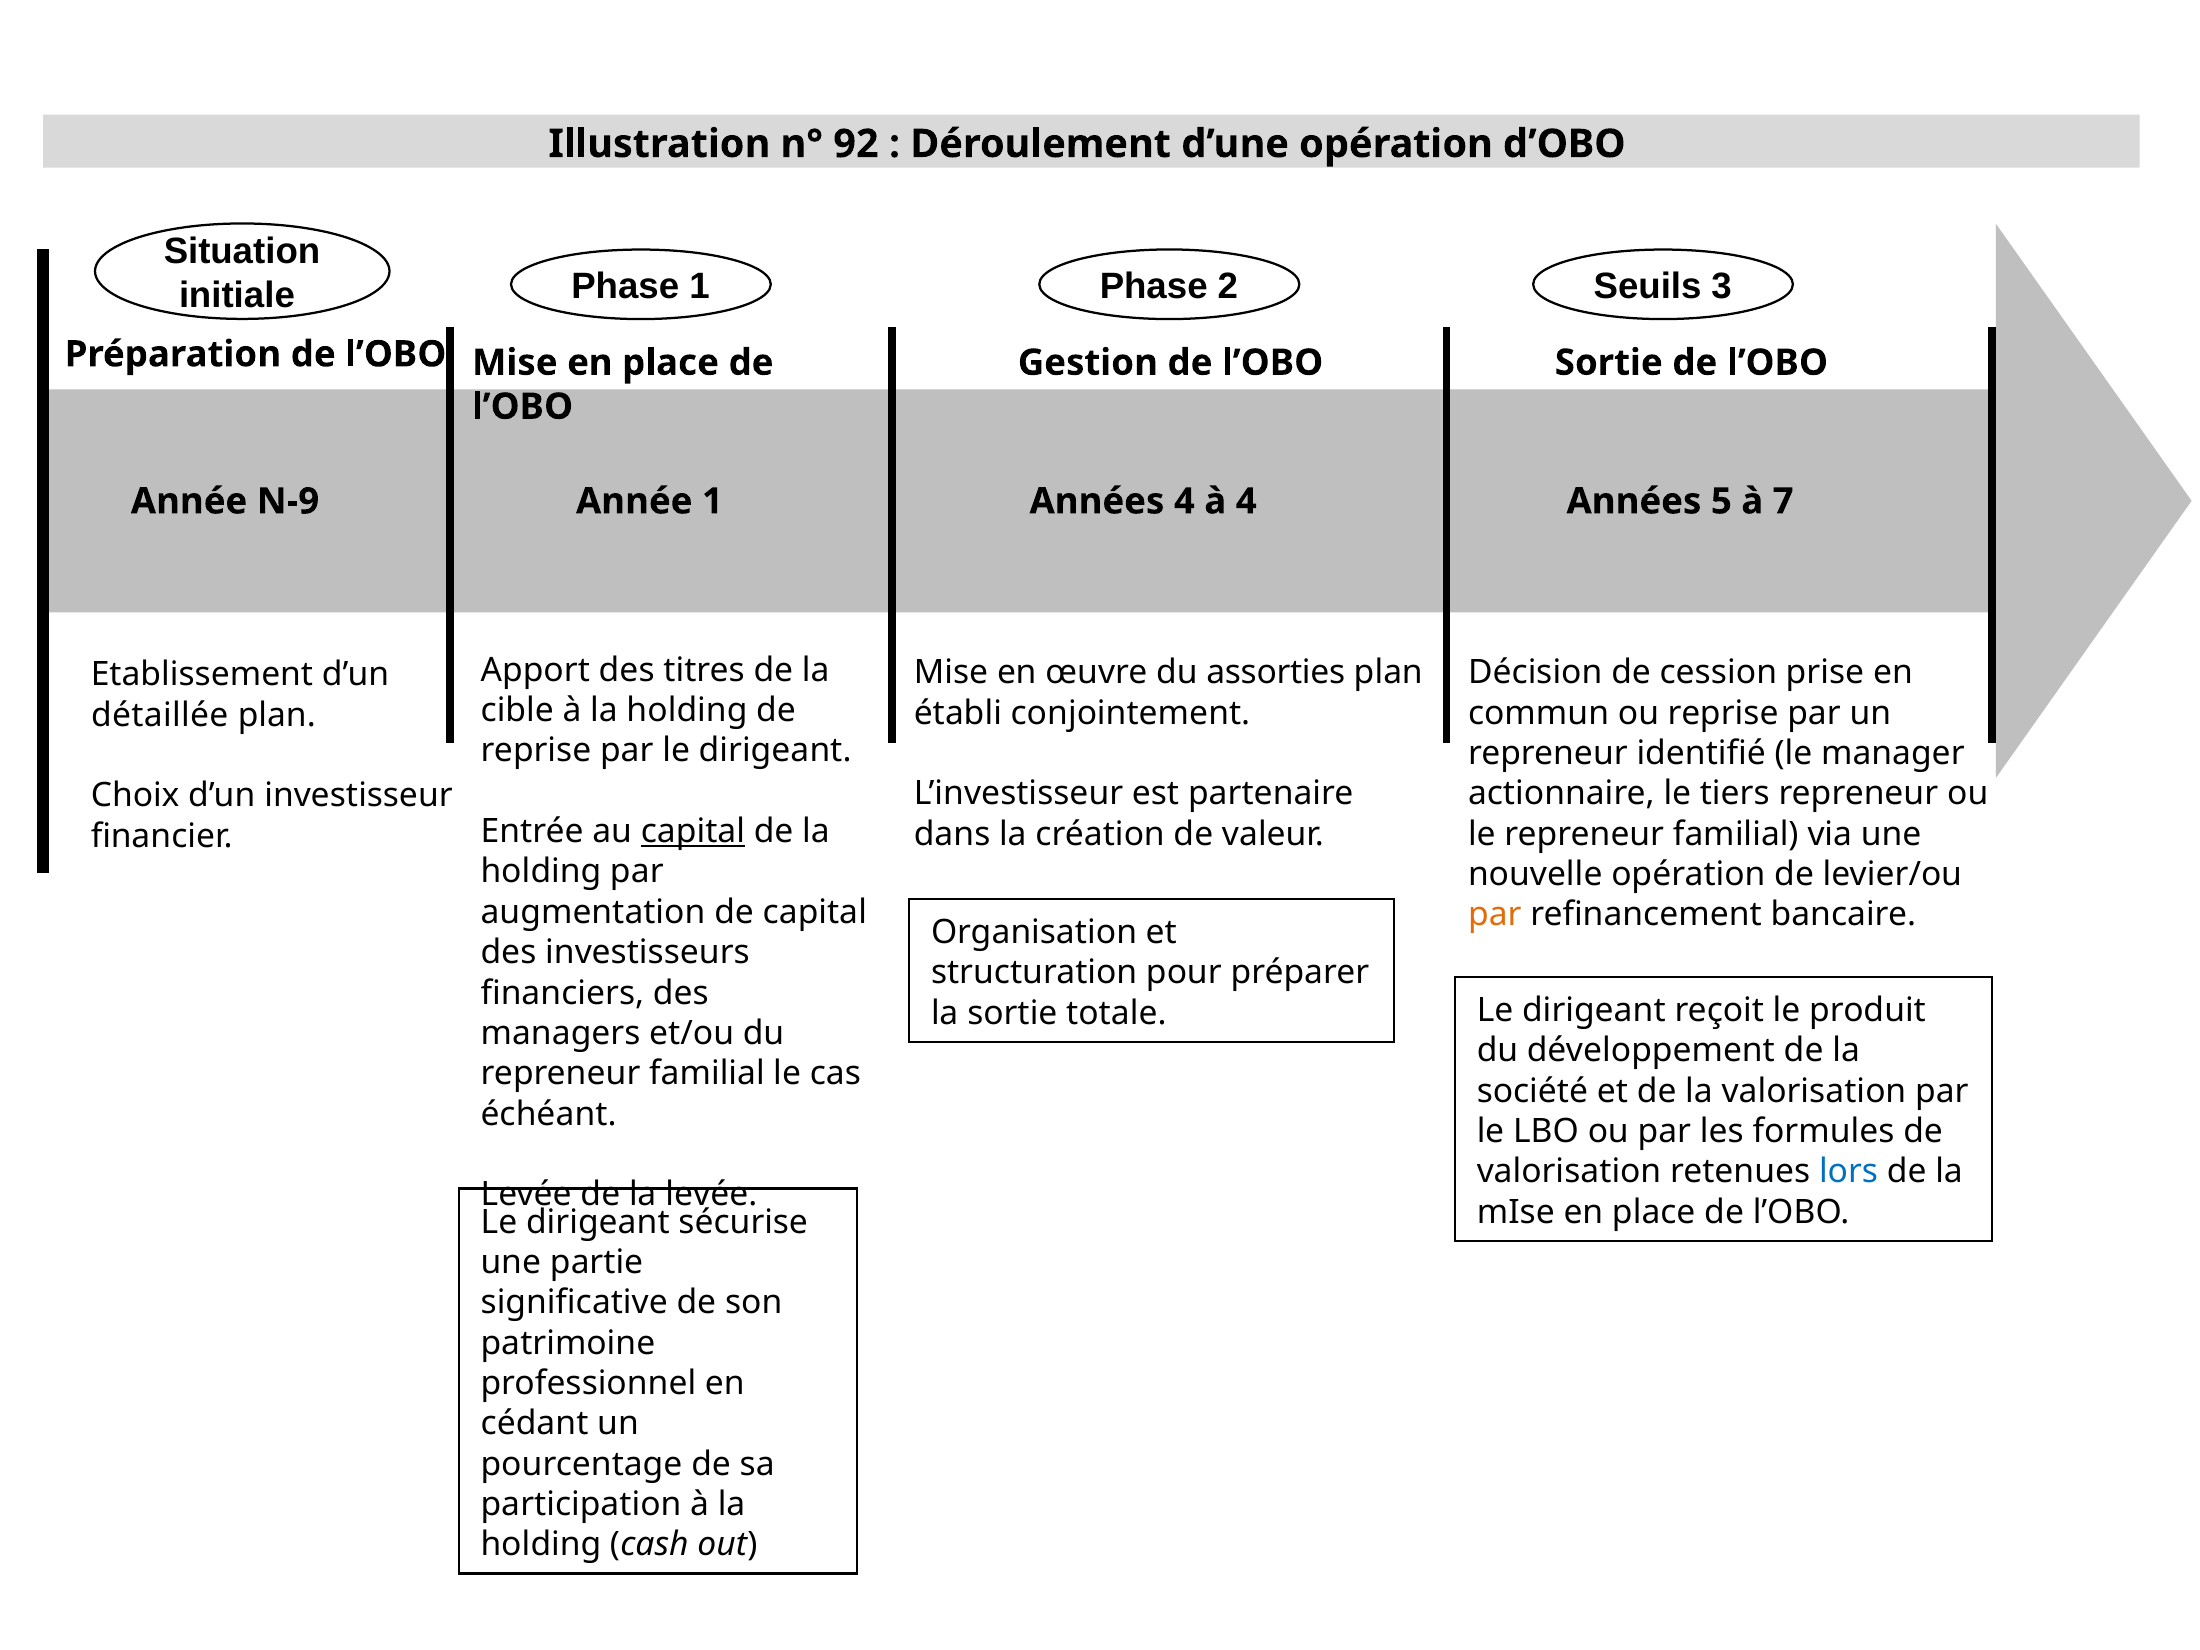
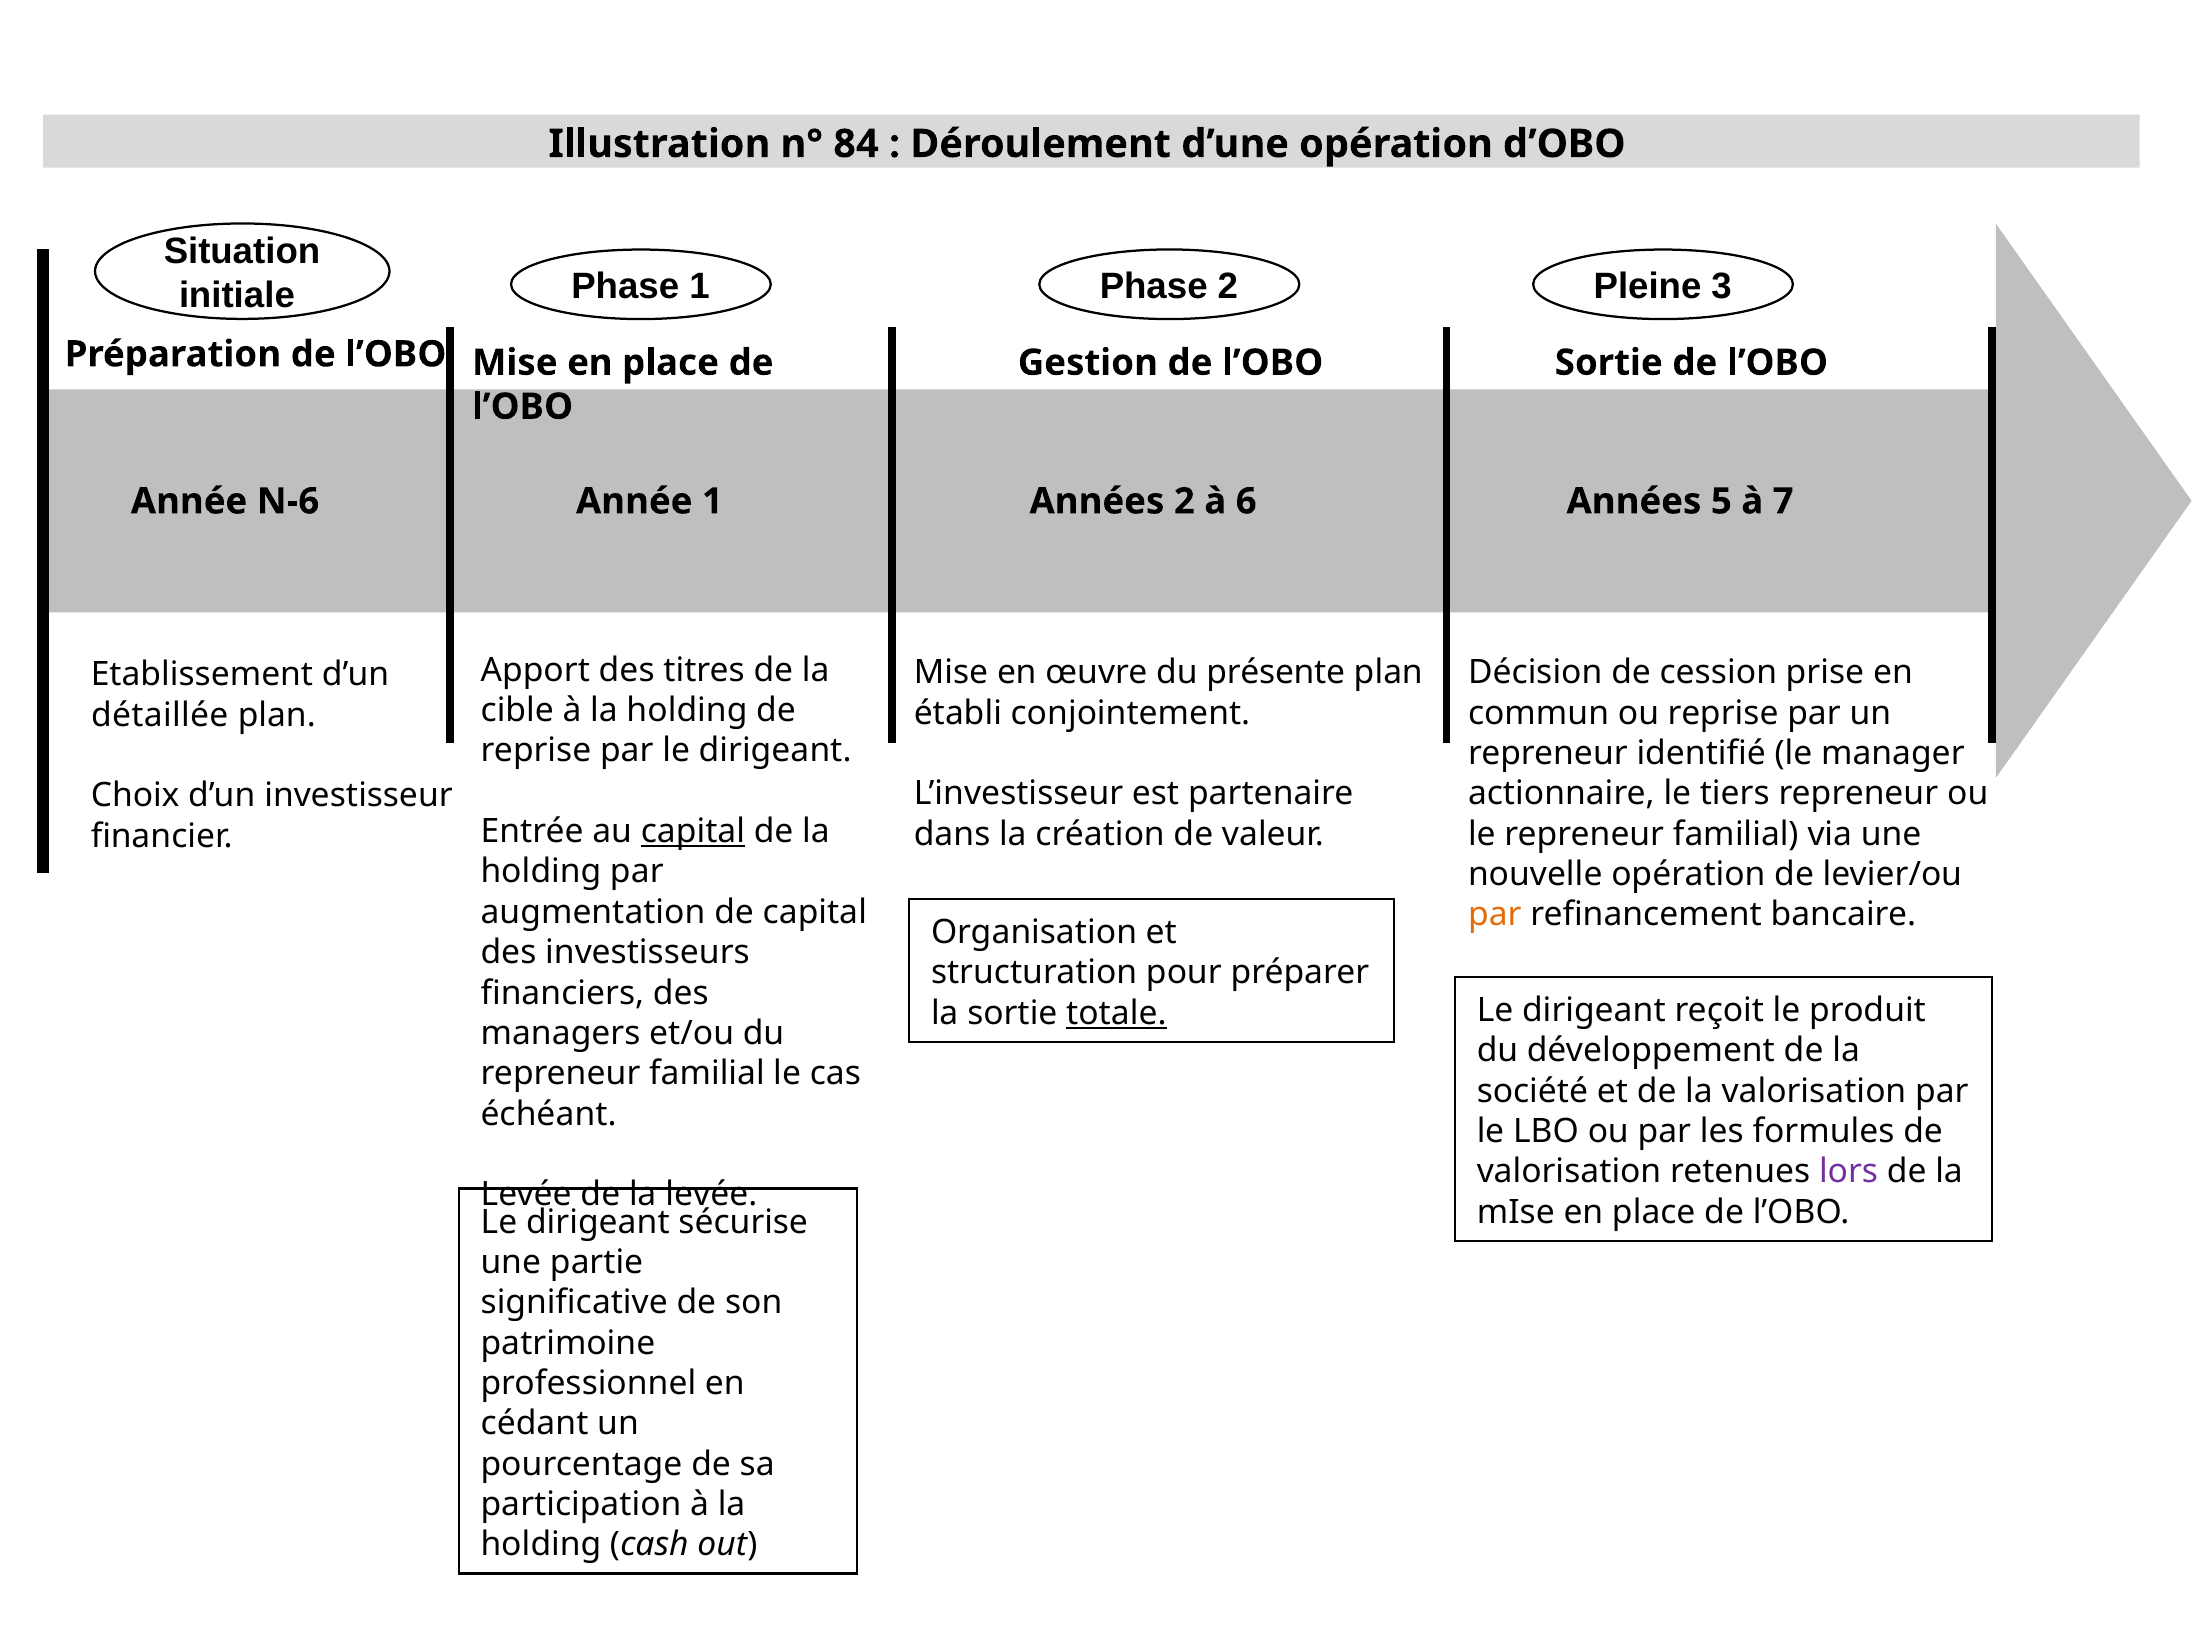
92: 92 -> 84
Seuils: Seuils -> Pleine
N-9: N-9 -> N-6
Années 4: 4 -> 2
à 4: 4 -> 6
assorties: assorties -> présente
totale underline: none -> present
lors colour: blue -> purple
